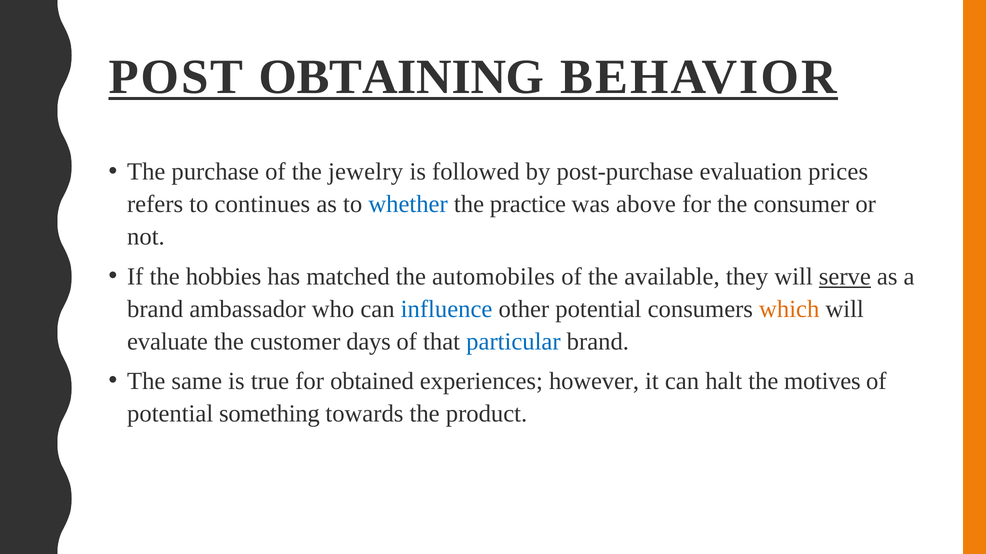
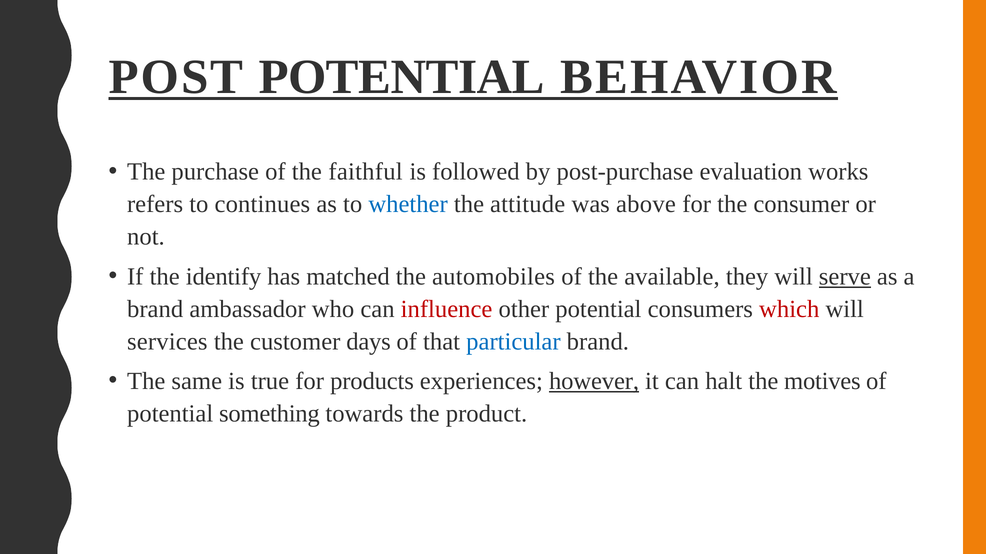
POST OBTAINING: OBTAINING -> POTENTIAL
jewelry: jewelry -> faithful
prices: prices -> works
practice: practice -> attitude
hobbies: hobbies -> identify
influence colour: blue -> red
which colour: orange -> red
evaluate: evaluate -> services
obtained: obtained -> products
however underline: none -> present
